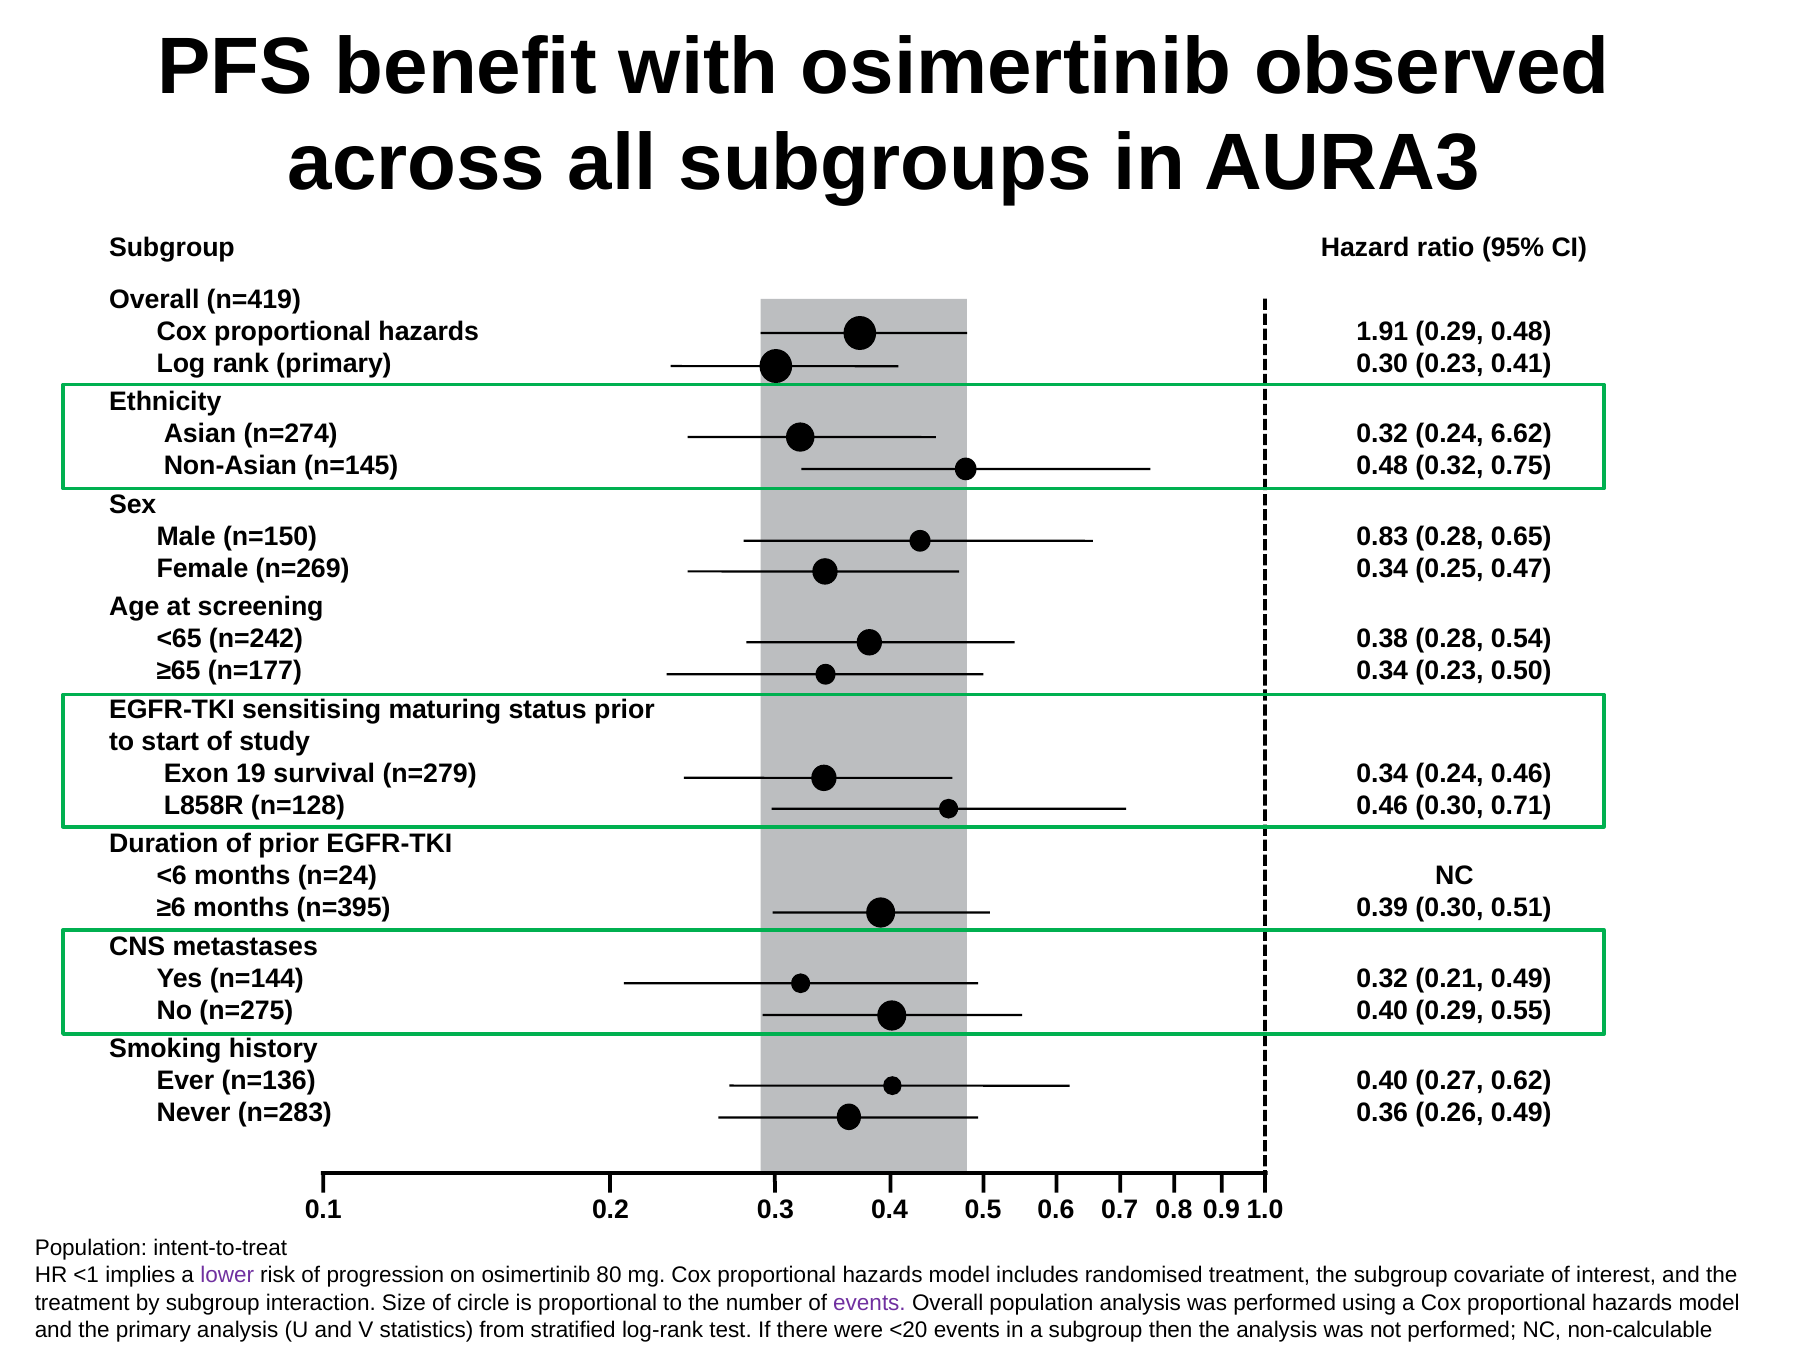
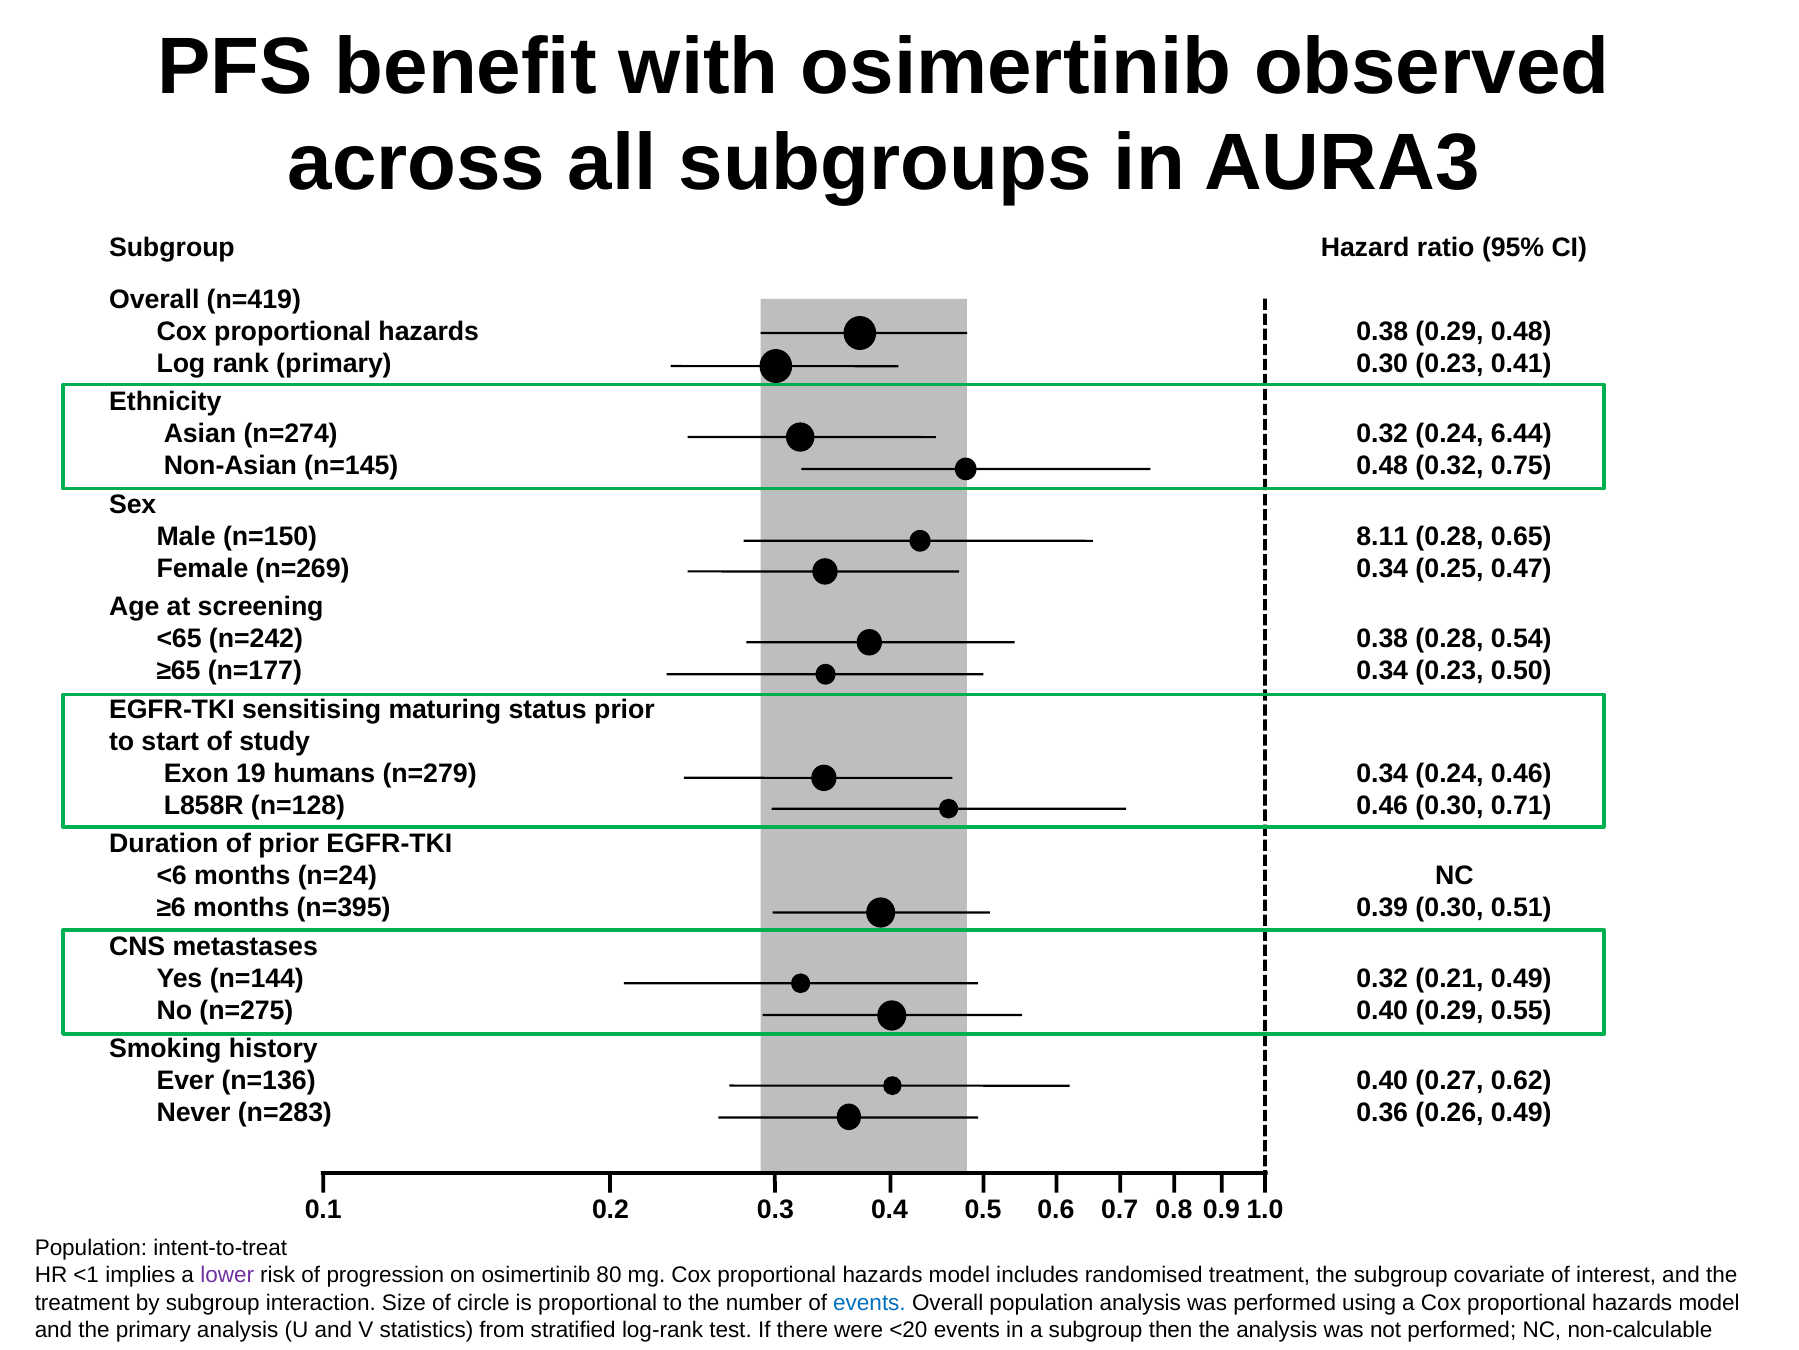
1.91 at (1382, 331): 1.91 -> 0.38
6.62: 6.62 -> 6.44
0.83: 0.83 -> 8.11
survival: survival -> humans
events at (869, 1302) colour: purple -> blue
